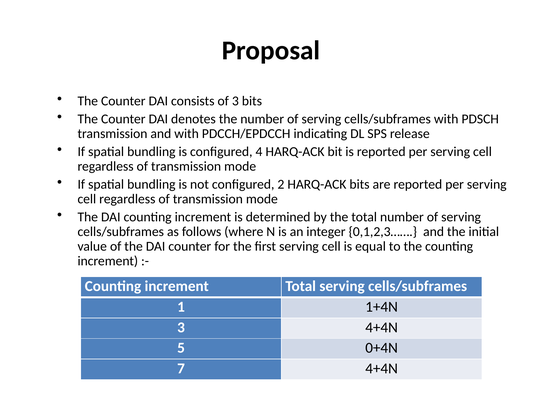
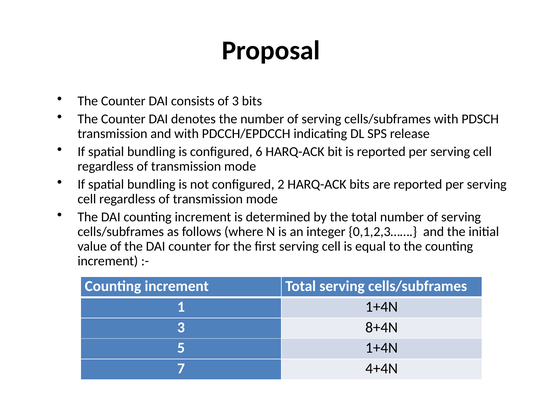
4: 4 -> 6
3 4+4N: 4+4N -> 8+4N
5 0+4N: 0+4N -> 1+4N
